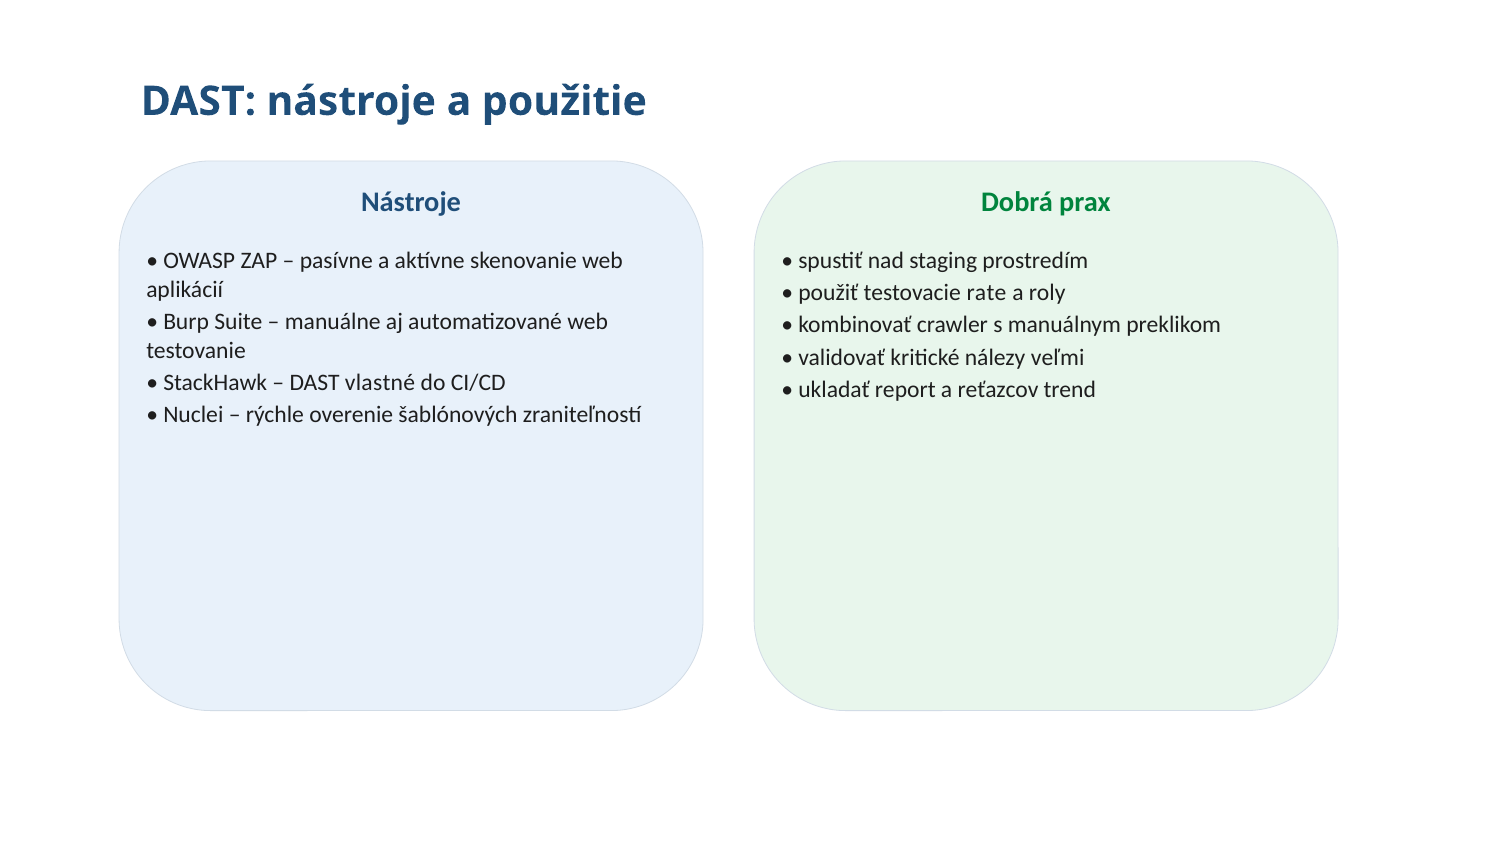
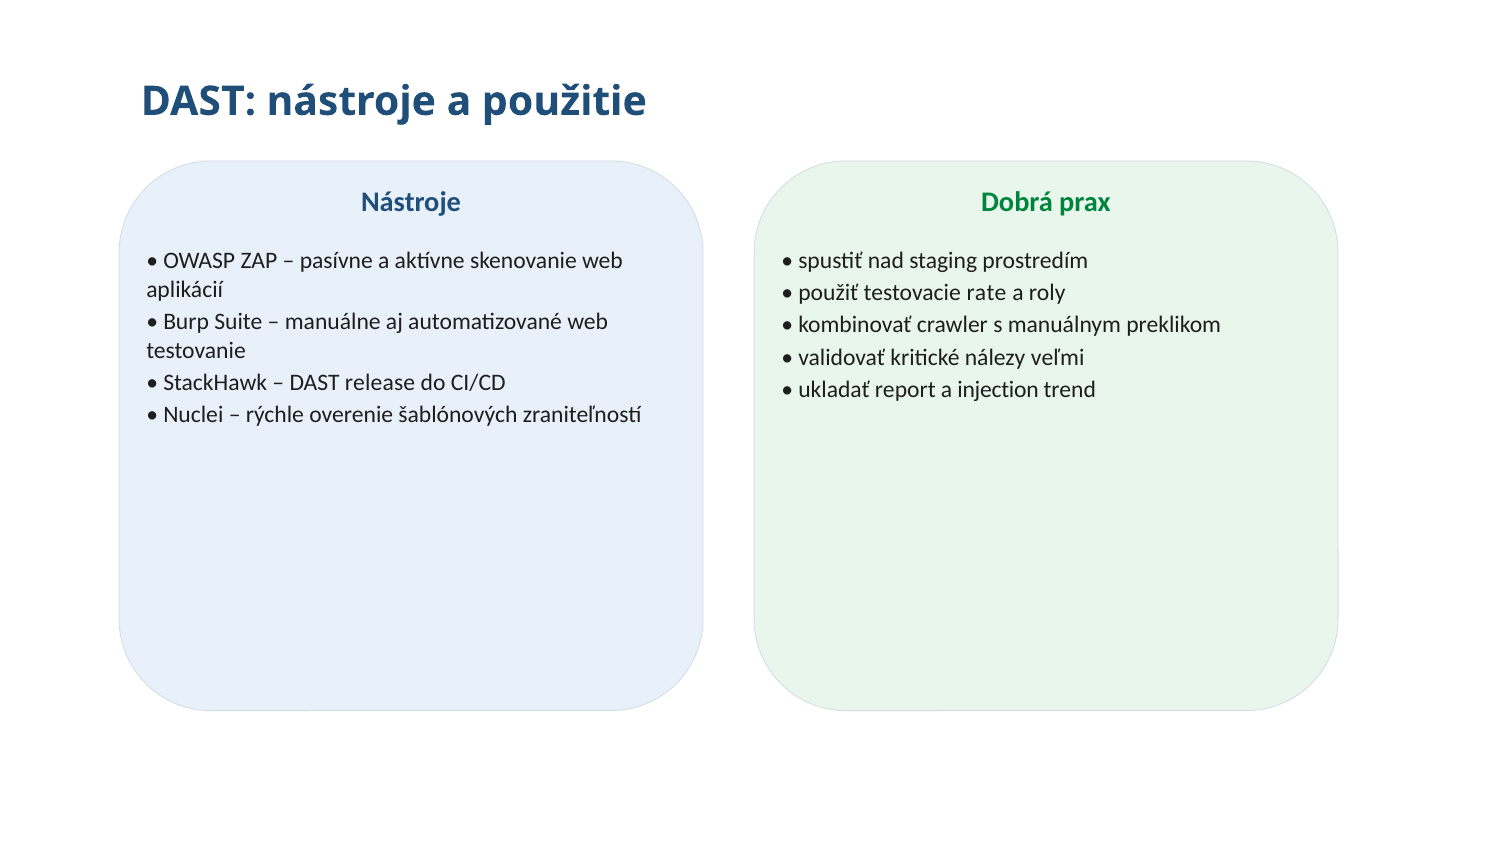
vlastné: vlastné -> release
reťazcov: reťazcov -> injection
